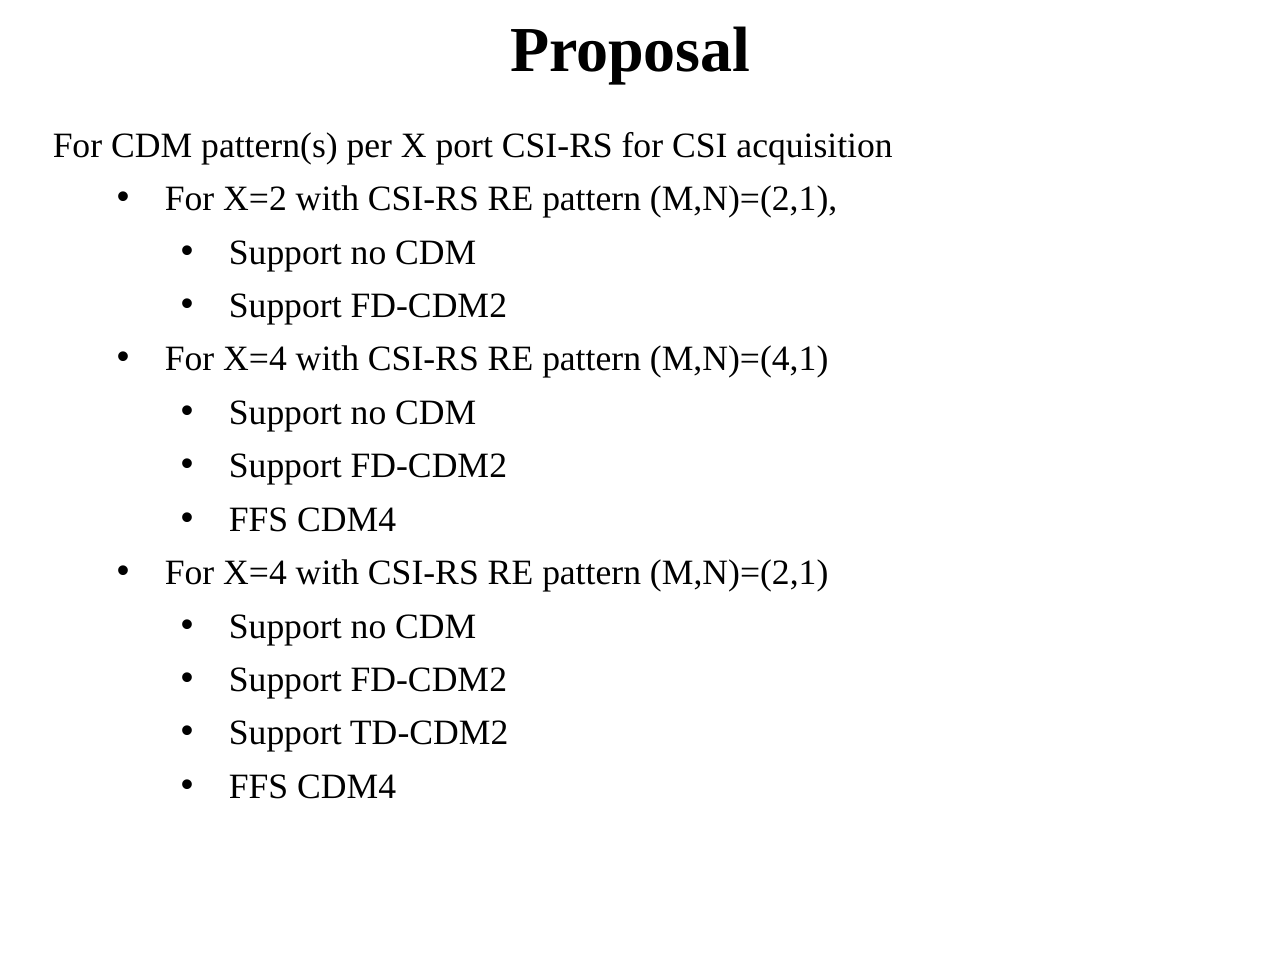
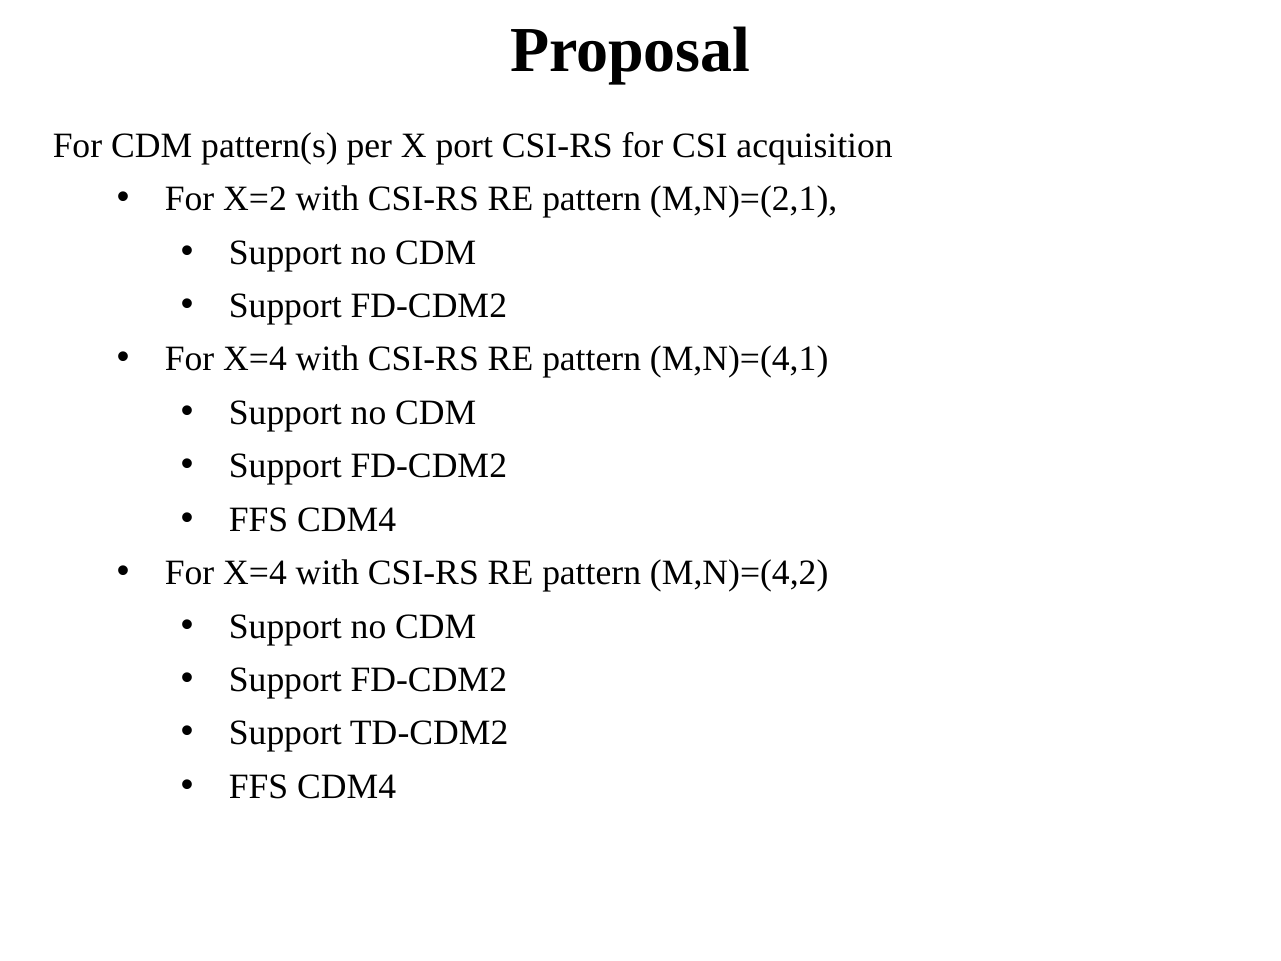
M,N)=(2,1 at (739, 573): M,N)=(2,1 -> M,N)=(4,2
